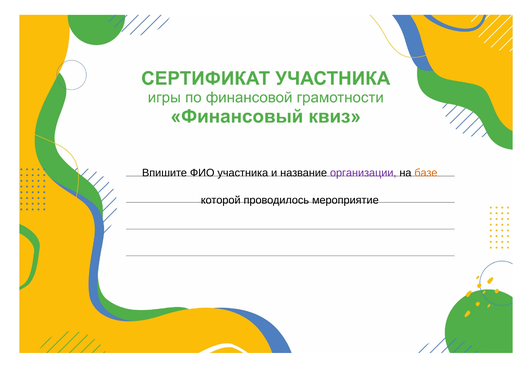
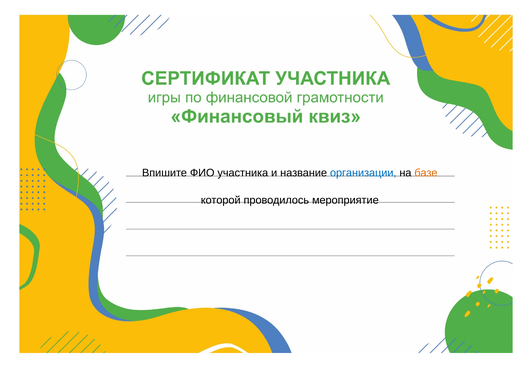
организации colour: purple -> blue
